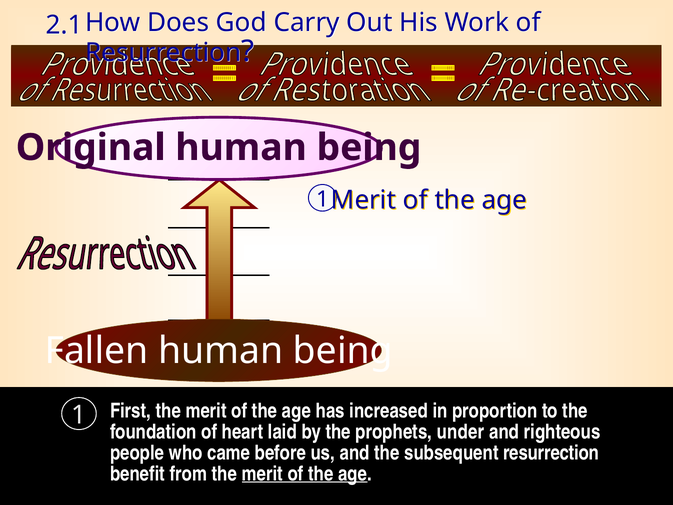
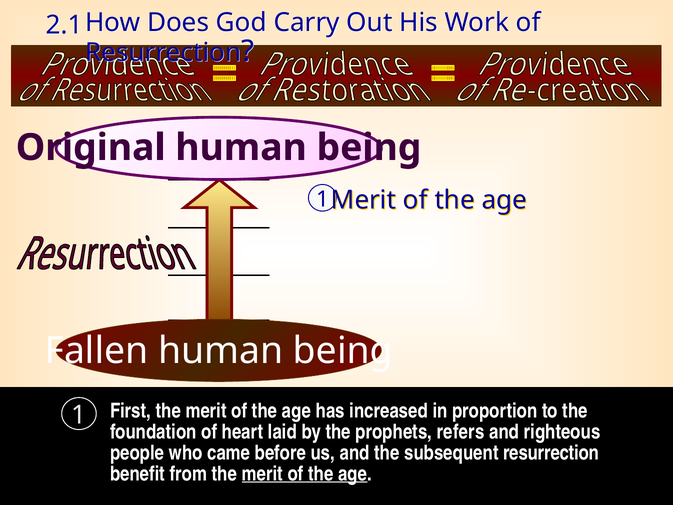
under: under -> refers
